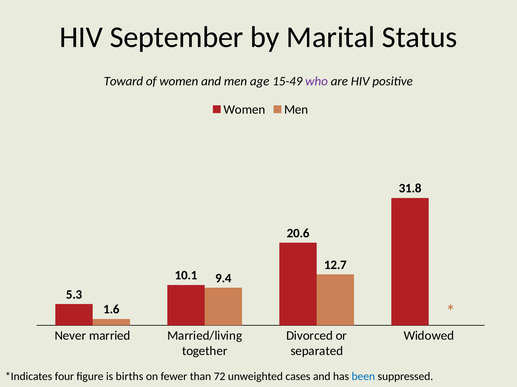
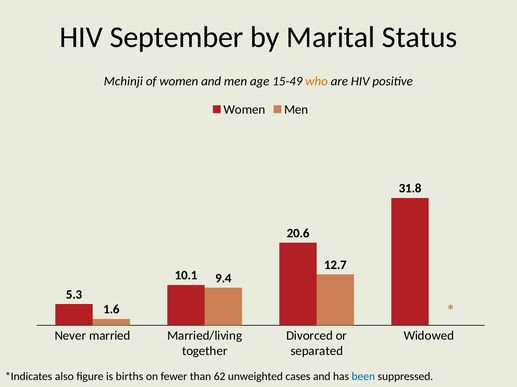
Toward: Toward -> Mchinji
who colour: purple -> orange
four: four -> also
72: 72 -> 62
